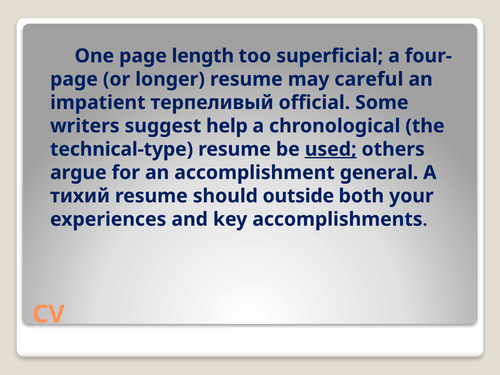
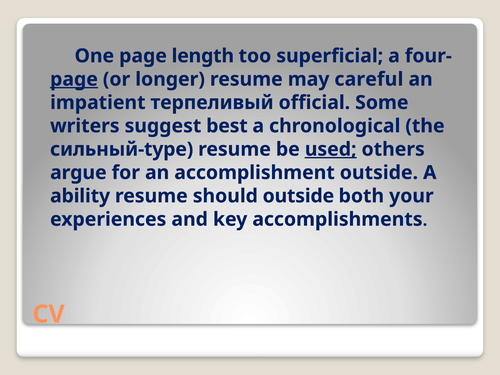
page at (74, 79) underline: none -> present
help: help -> best
technical-type: technical-type -> сильный-type
accomplishment general: general -> outside
тихий: тихий -> ability
